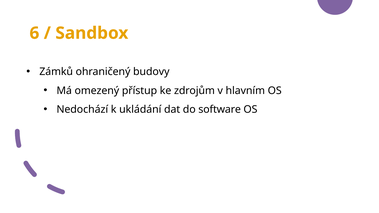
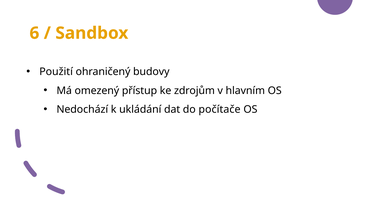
Zámků: Zámků -> Použití
software: software -> počítače
